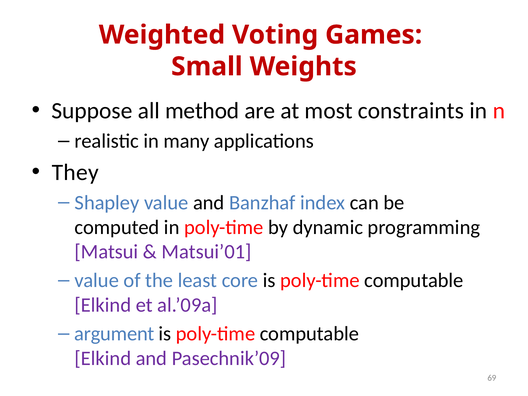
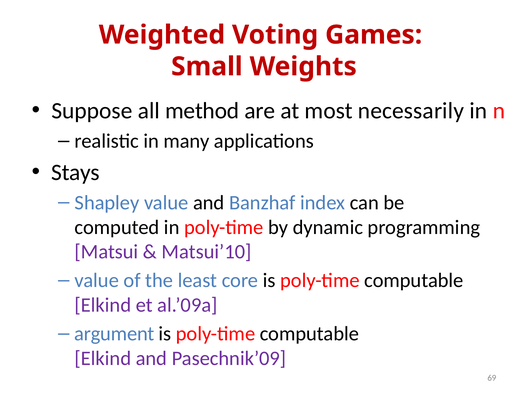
constraints: constraints -> necessarily
They: They -> Stays
Matsui’01: Matsui’01 -> Matsui’10
